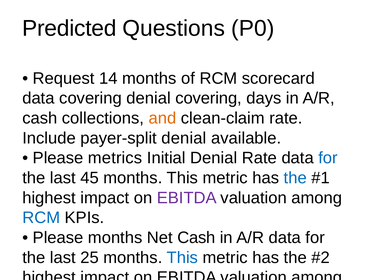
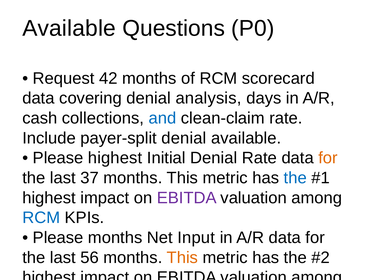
Predicted at (69, 28): Predicted -> Available
14: 14 -> 42
denial covering: covering -> analysis
and colour: orange -> blue
Please metrics: metrics -> highest
for at (328, 158) colour: blue -> orange
45: 45 -> 37
Net Cash: Cash -> Input
25: 25 -> 56
This at (182, 257) colour: blue -> orange
